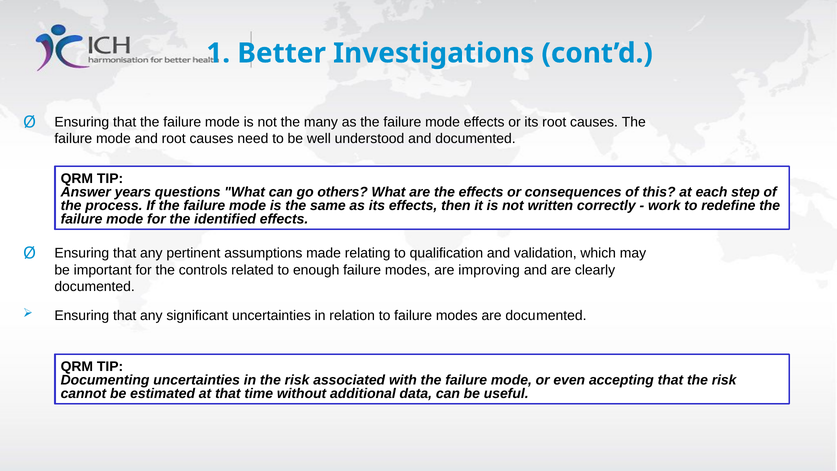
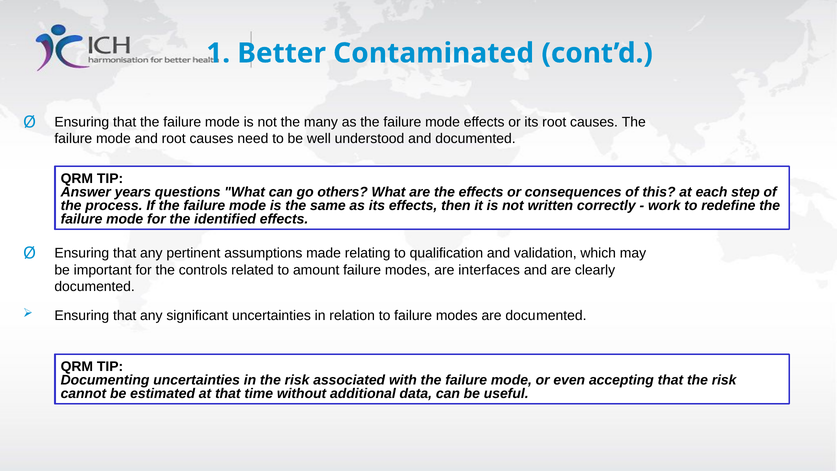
Investigations: Investigations -> Contaminated
enough: enough -> amount
improving: improving -> interfaces
